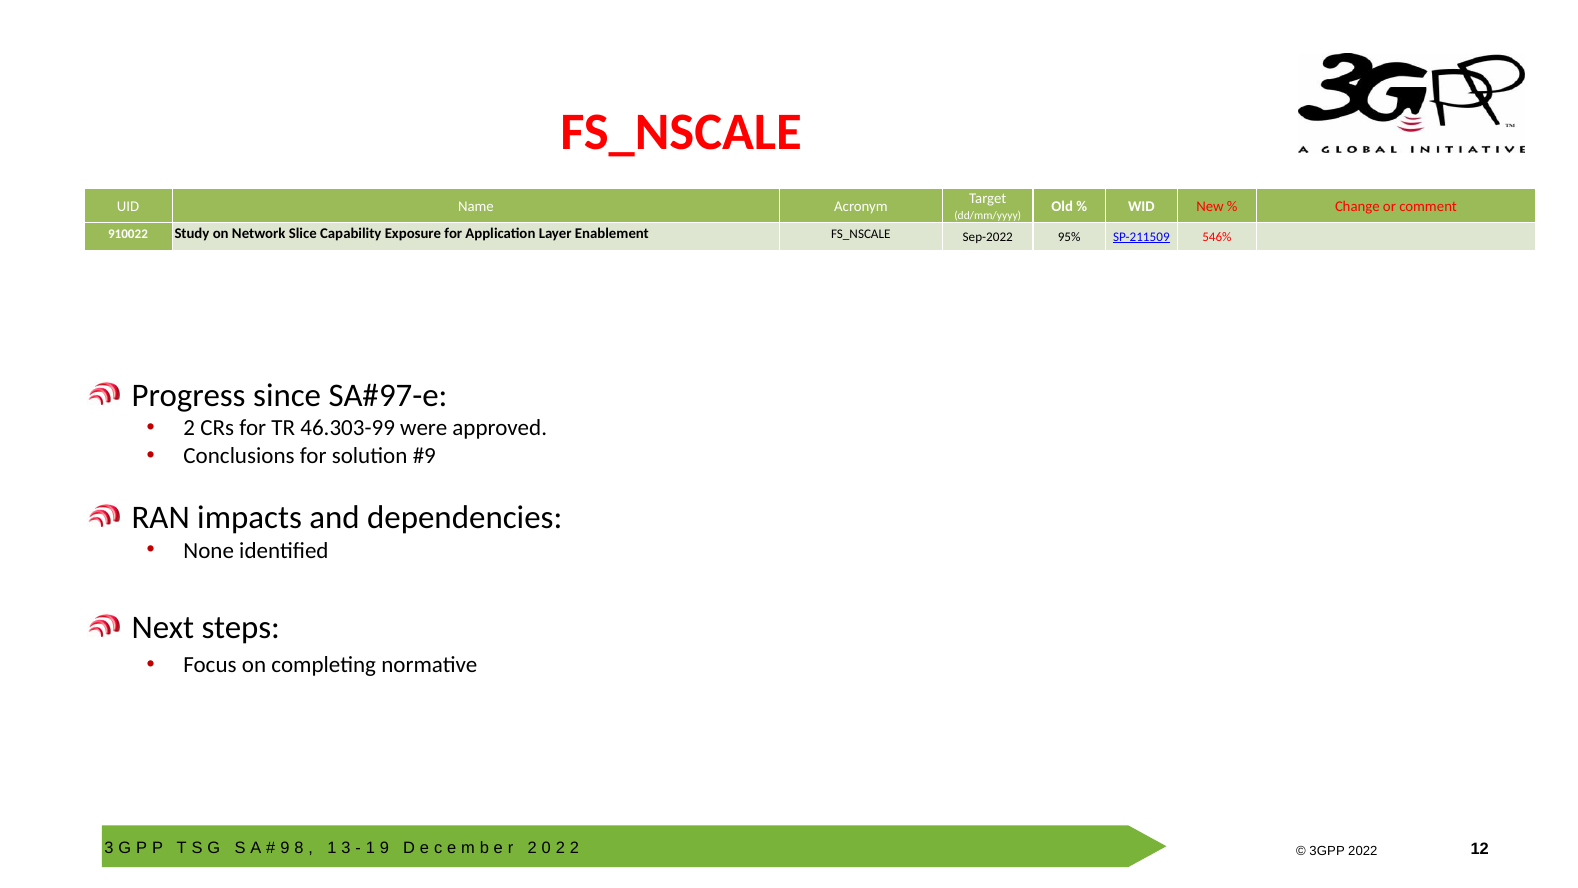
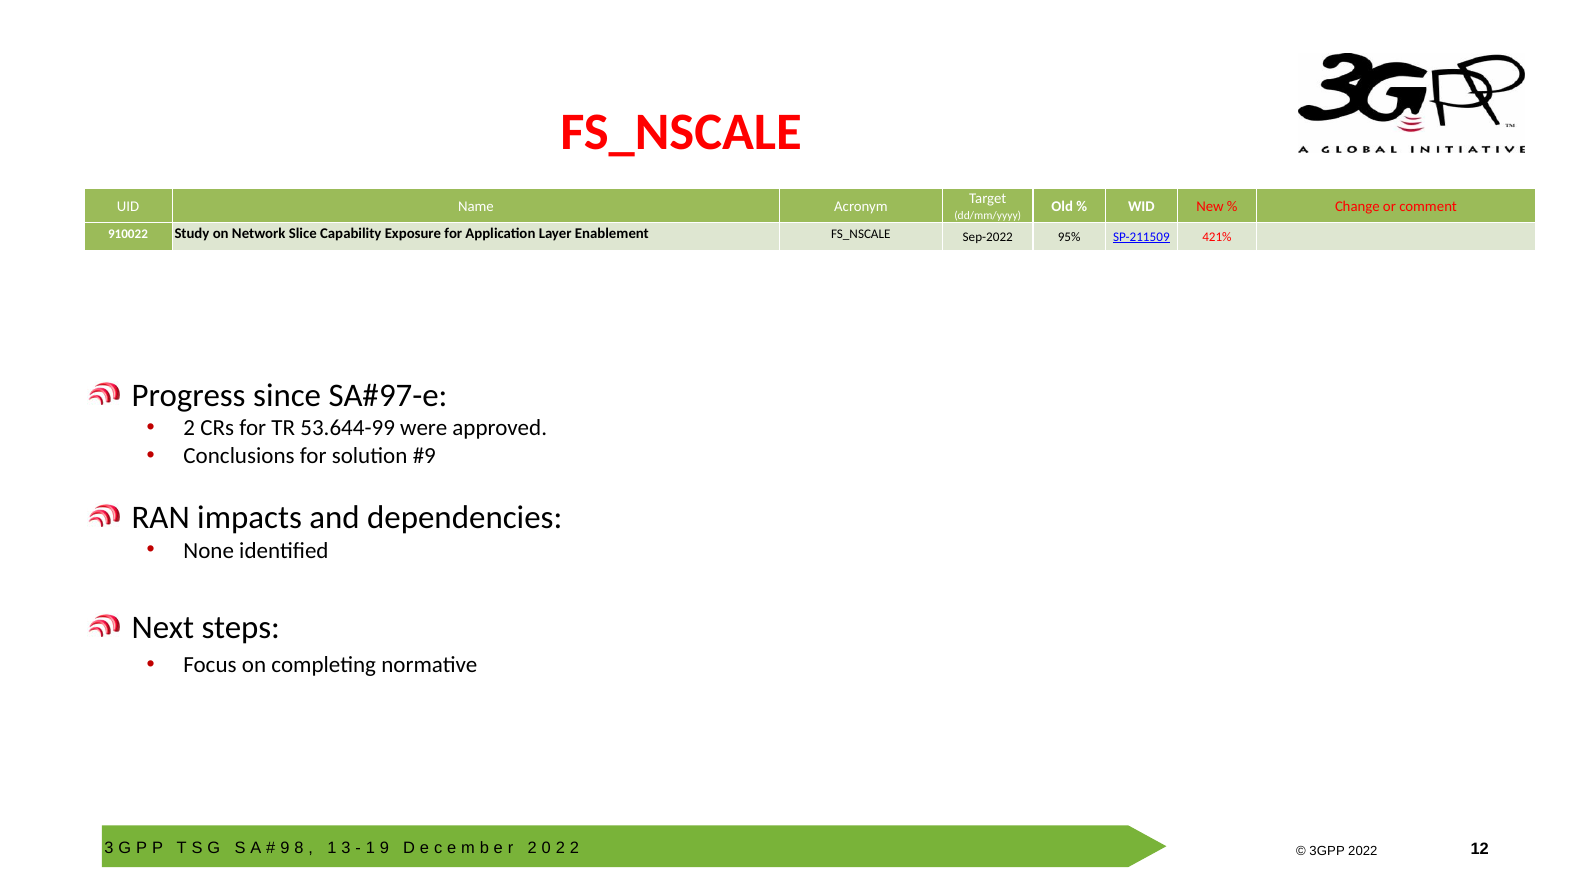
546%: 546% -> 421%
46.303-99: 46.303-99 -> 53.644-99
